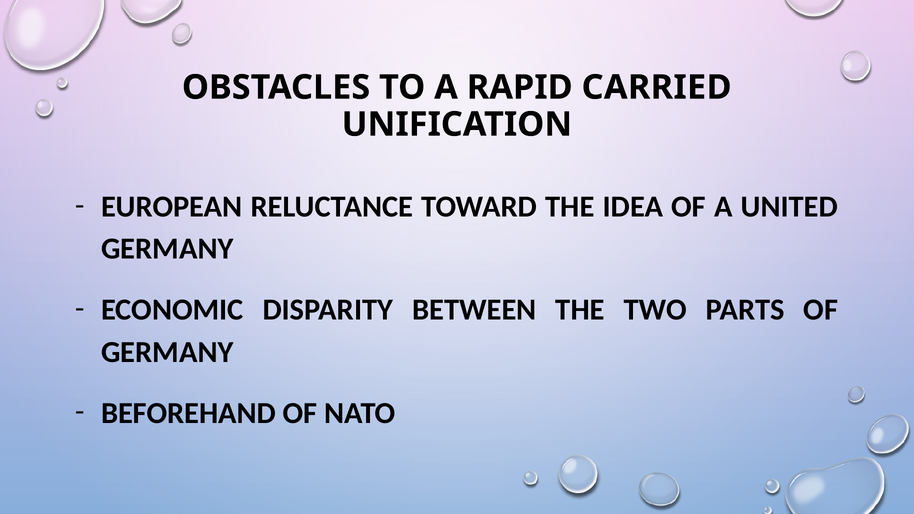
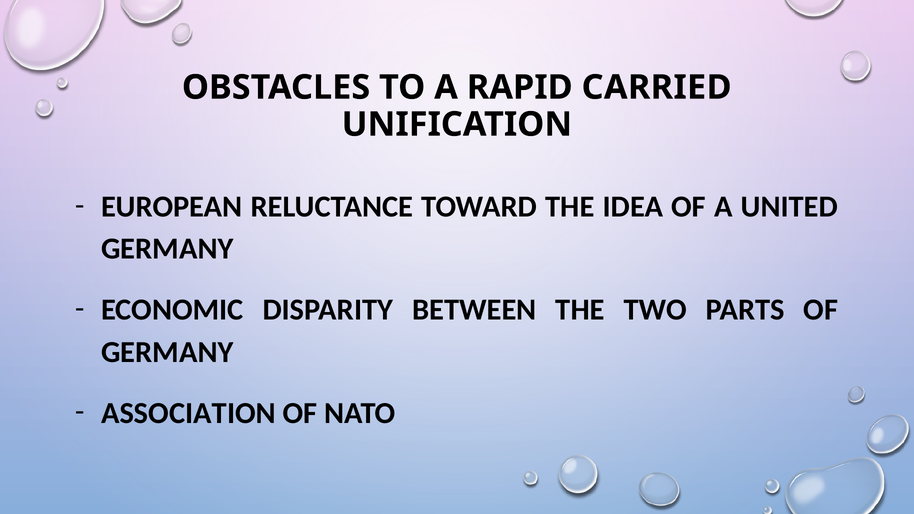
BEFOREHAND: BEFOREHAND -> ASSOCIATION
